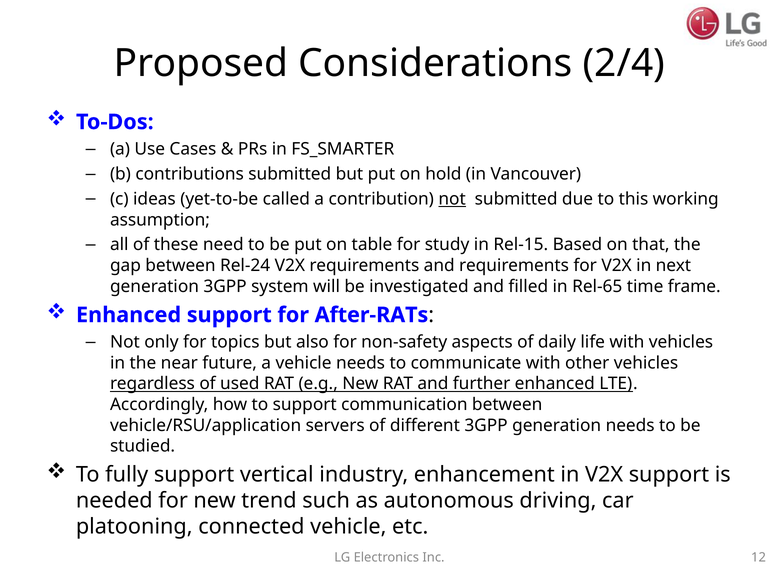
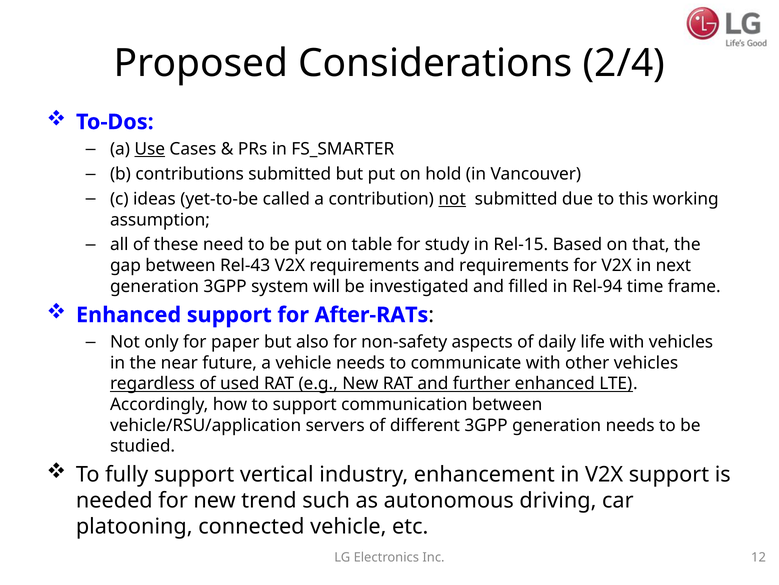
Use underline: none -> present
Rel-24: Rel-24 -> Rel-43
Rel-65: Rel-65 -> Rel-94
topics: topics -> paper
